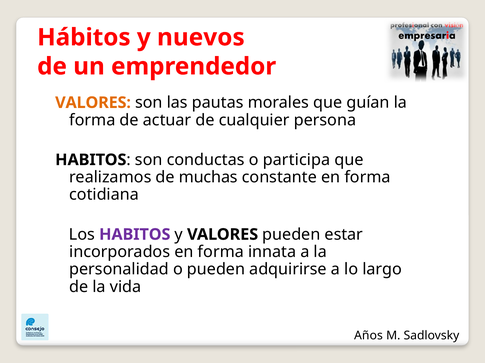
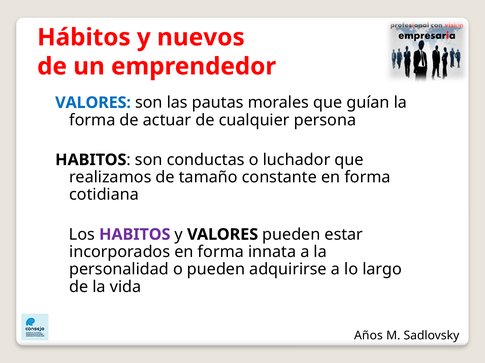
VALORES at (93, 103) colour: orange -> blue
participa: participa -> luchador
muchas: muchas -> tamaño
